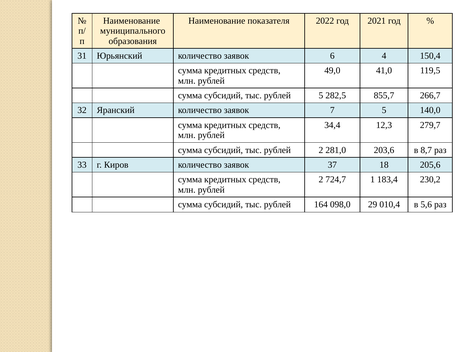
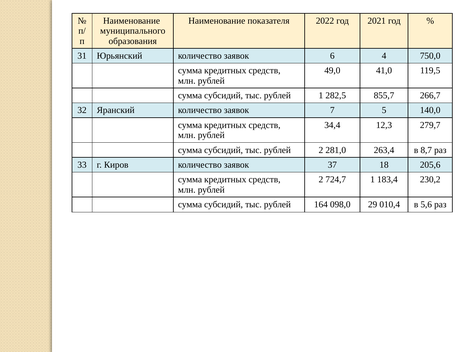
150,4: 150,4 -> 750,0
рублей 5: 5 -> 1
203,6: 203,6 -> 263,4
